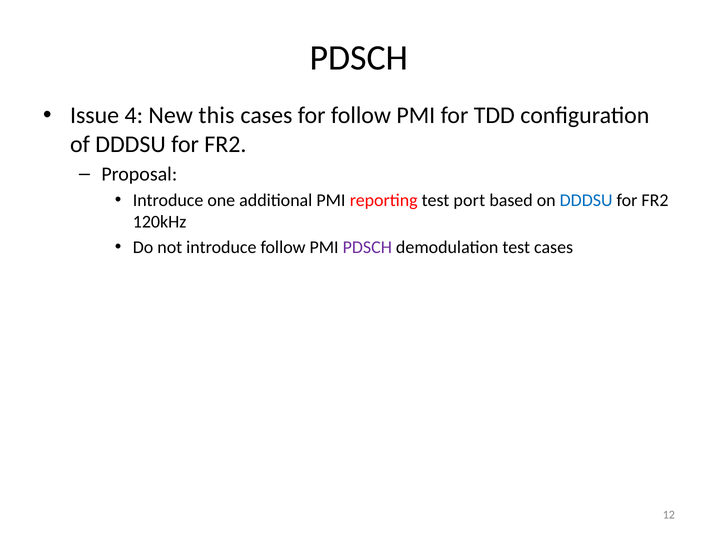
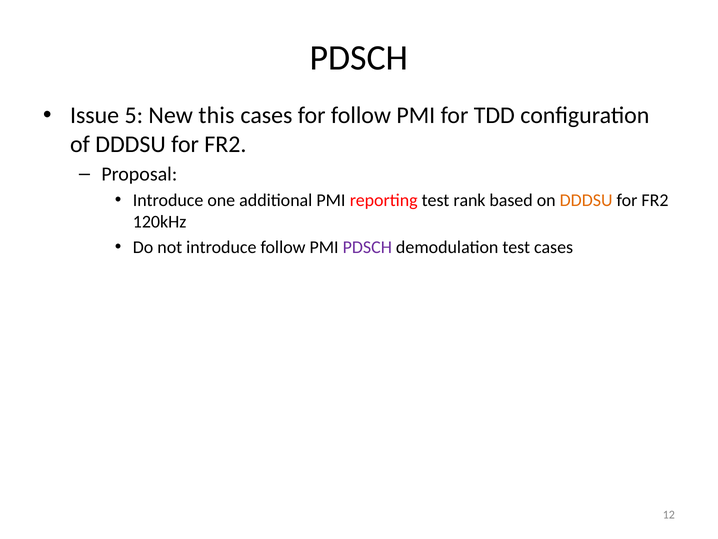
4: 4 -> 5
port: port -> rank
DDDSU at (586, 200) colour: blue -> orange
